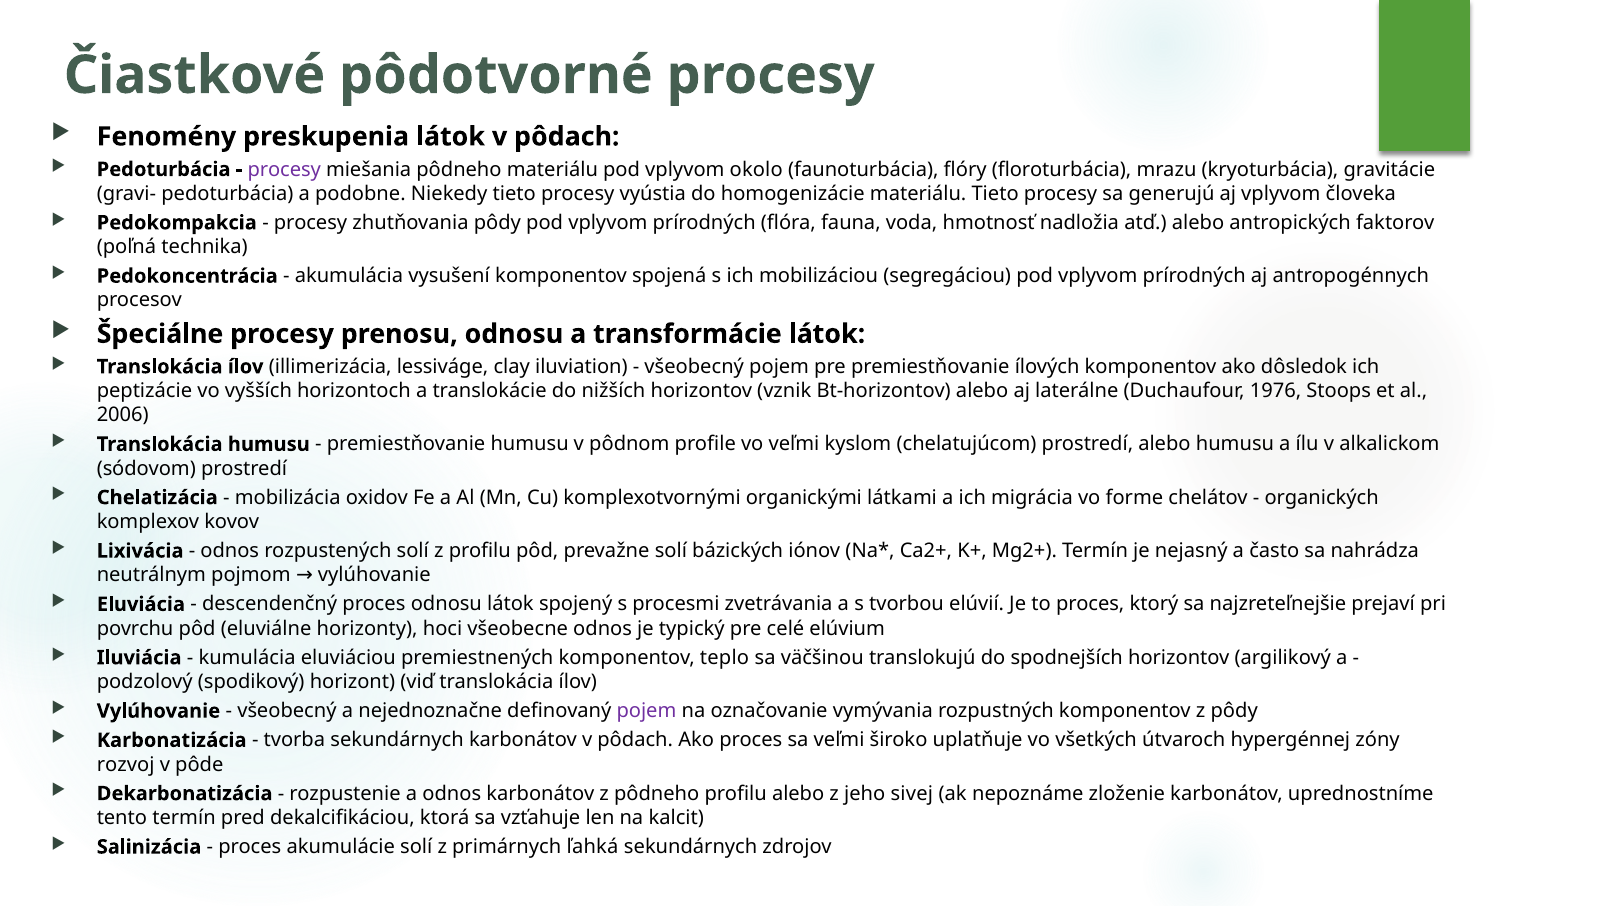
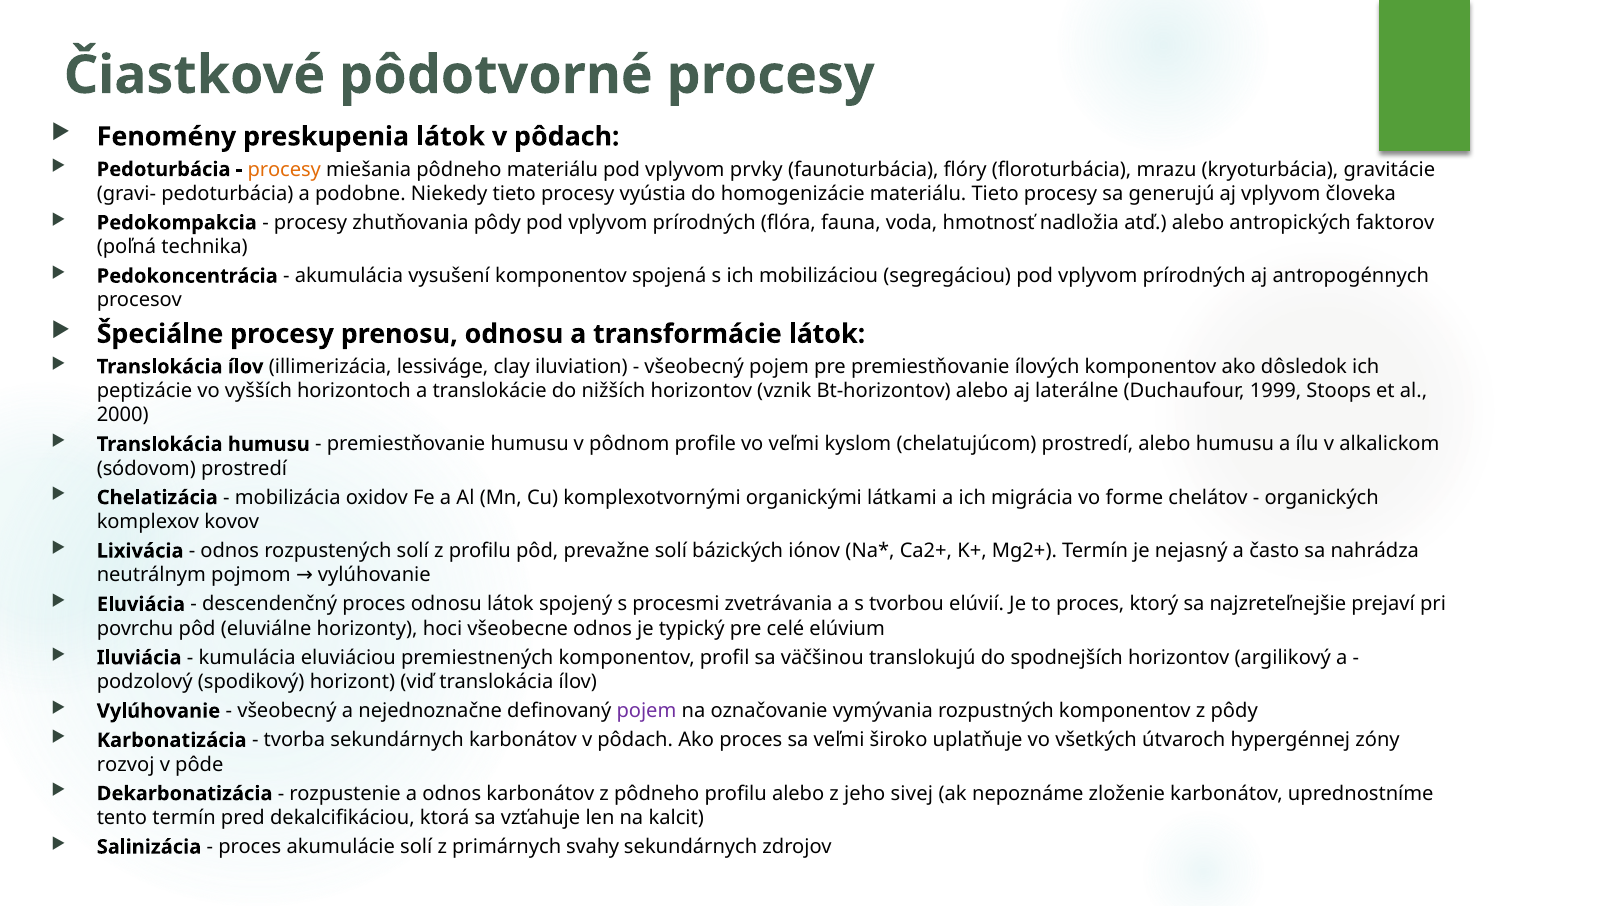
procesy at (284, 169) colour: purple -> orange
okolo: okolo -> prvky
1976: 1976 -> 1999
2006: 2006 -> 2000
teplo: teplo -> profil
ľahká: ľahká -> svahy
